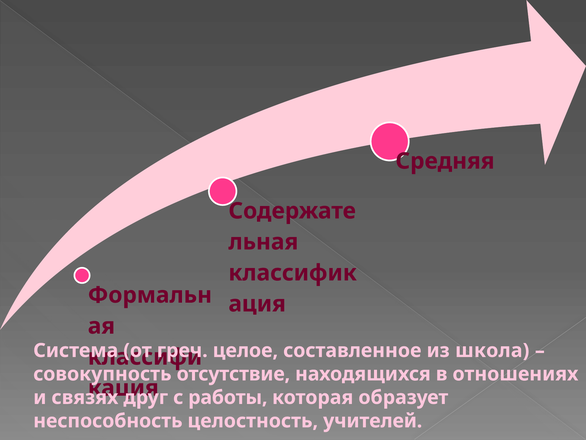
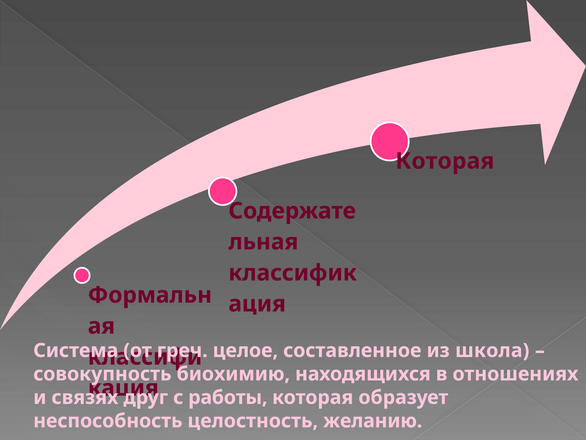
Средняя at (445, 161): Средняя -> Которая
отсутствие: отсутствие -> биохимию
учителей: учителей -> желанию
